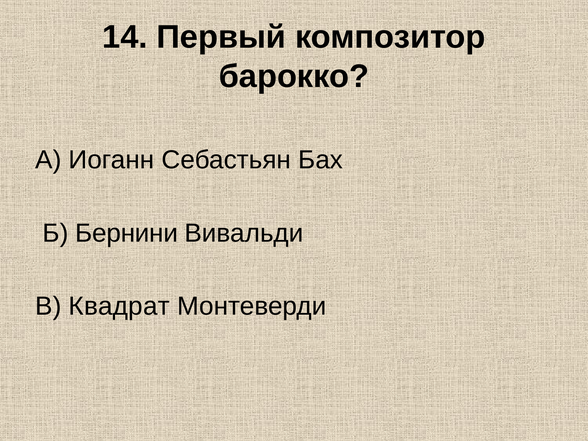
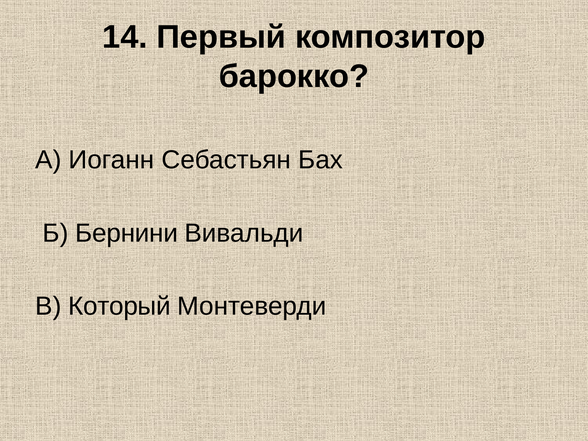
Квадрат: Квадрат -> Который
